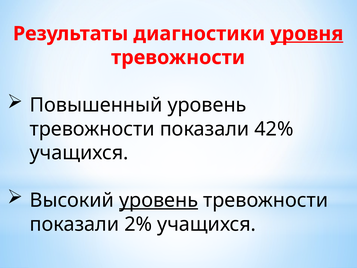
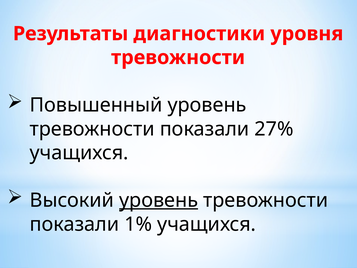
уровня underline: present -> none
42%: 42% -> 27%
2%: 2% -> 1%
